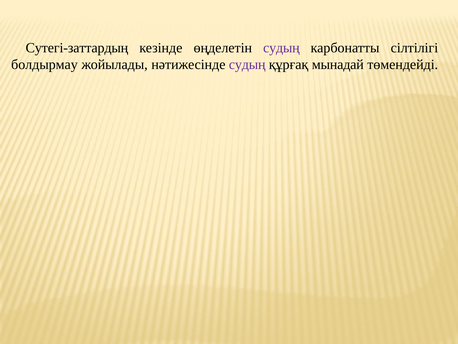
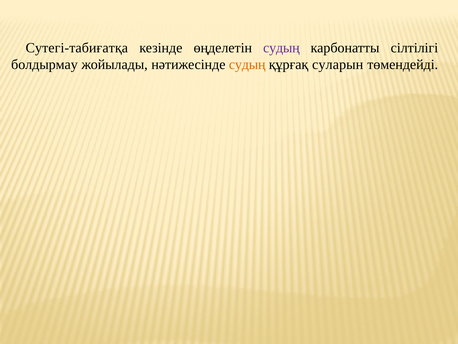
Сутегі-заттардың: Сутегі-заттардың -> Сутегі-табиғатқа
судың at (247, 65) colour: purple -> orange
мынадай: мынадай -> суларын
